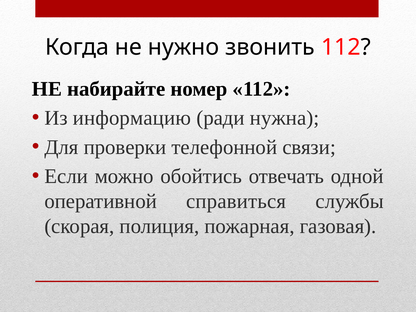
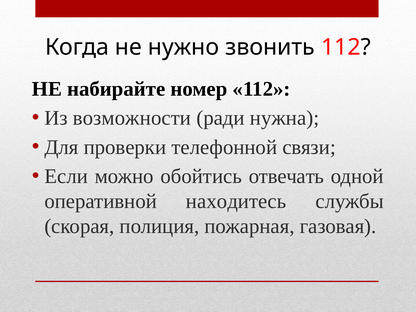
информацию: информацию -> возможности
справиться: справиться -> находитесь
